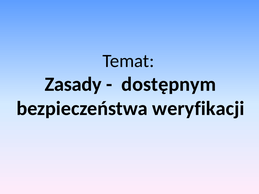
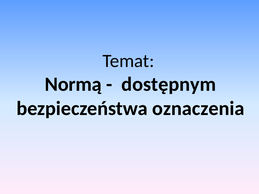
Zasady: Zasady -> Normą
weryfikacji: weryfikacji -> oznaczenia
